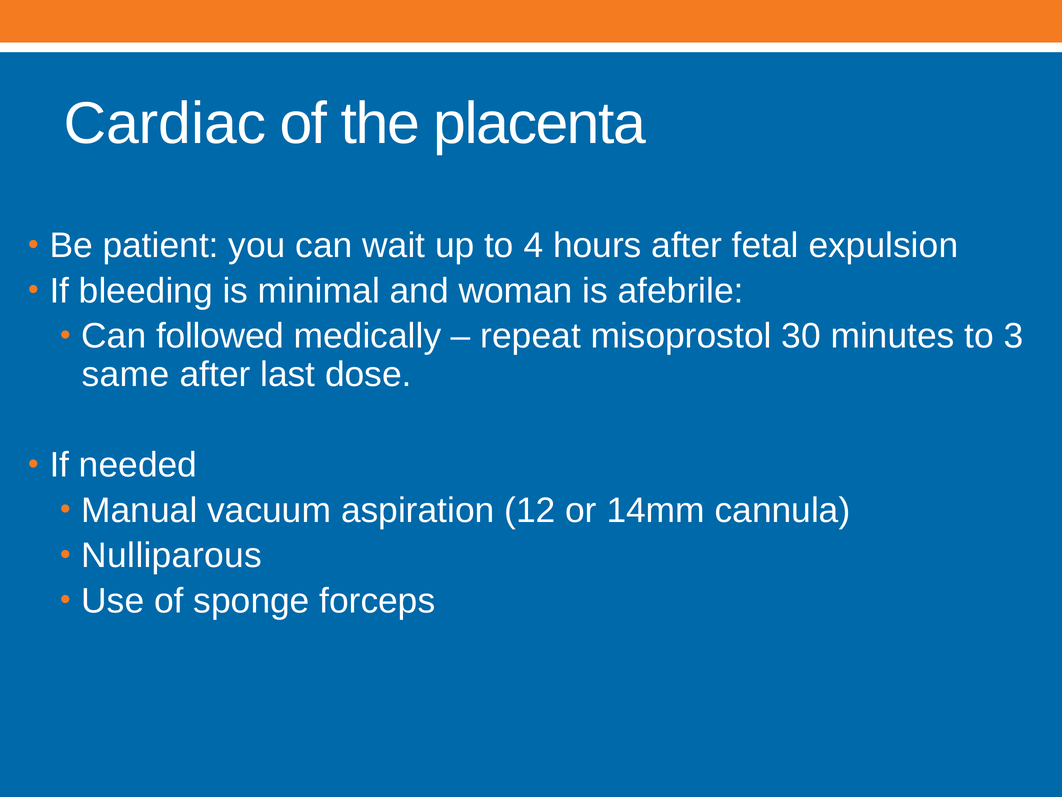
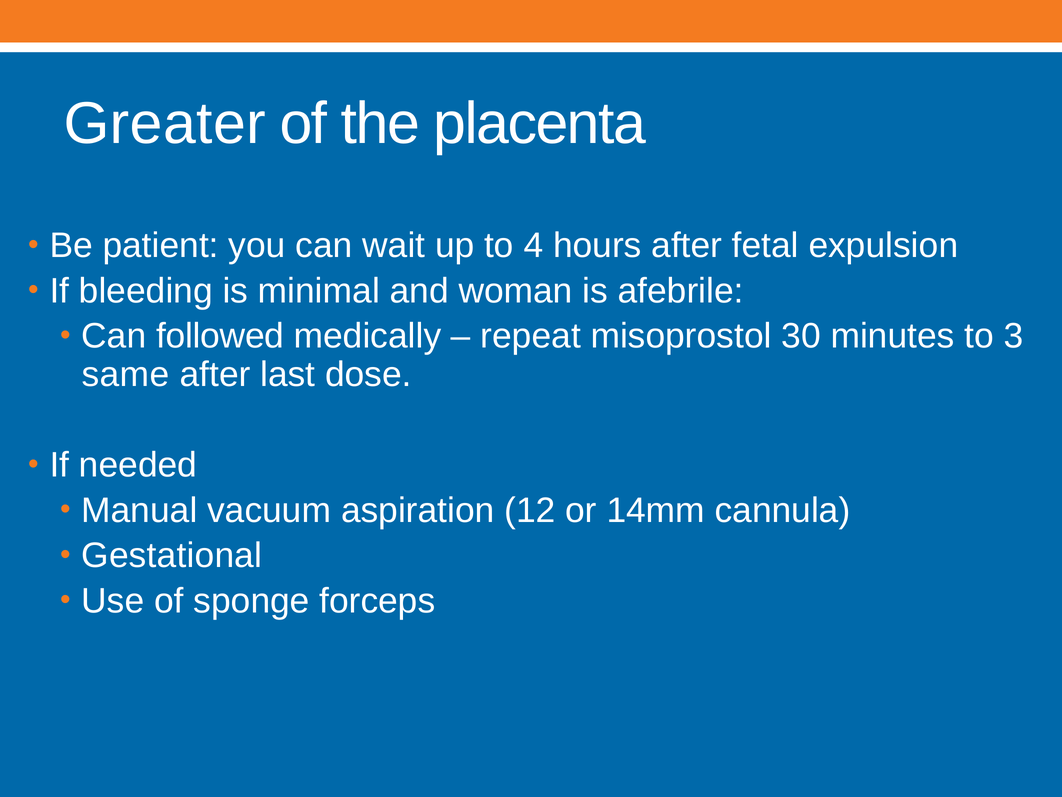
Cardiac: Cardiac -> Greater
Nulliparous: Nulliparous -> Gestational
